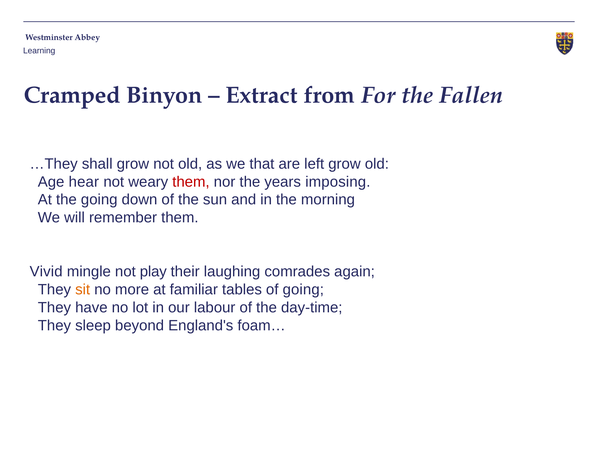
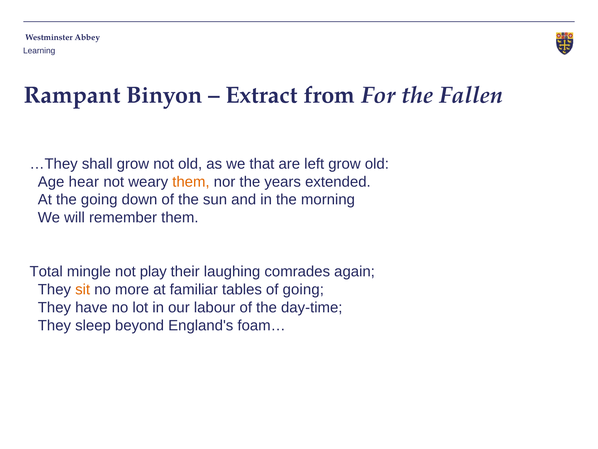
Cramped: Cramped -> Rampant
them at (191, 182) colour: red -> orange
imposing: imposing -> extended
Vivid: Vivid -> Total
